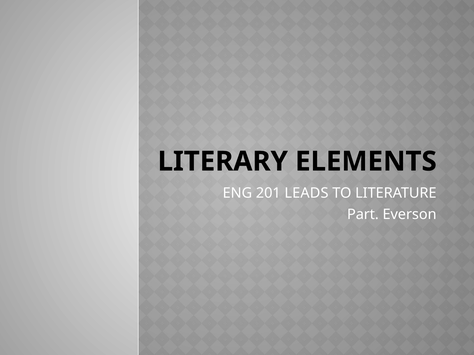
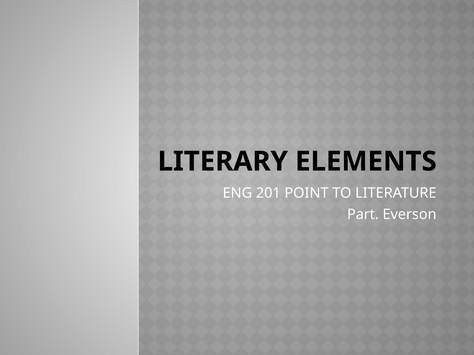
LEADS: LEADS -> POINT
